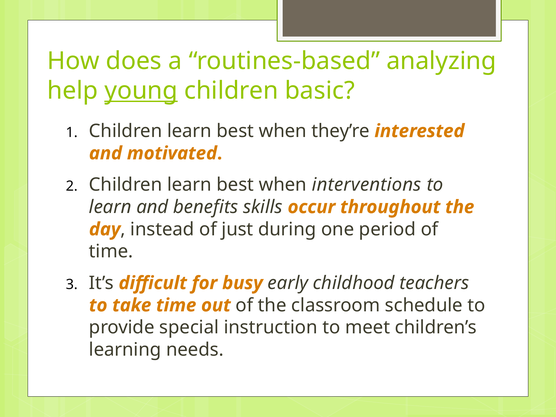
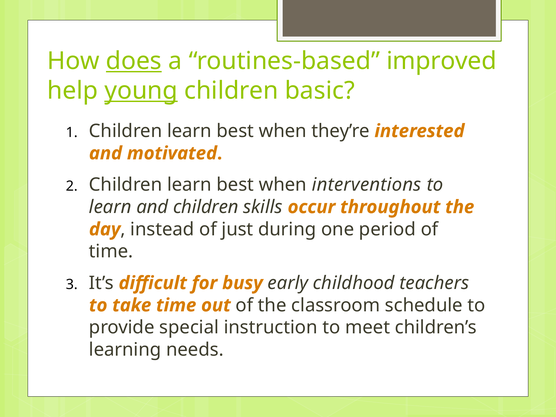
does underline: none -> present
analyzing: analyzing -> improved
and benefits: benefits -> children
